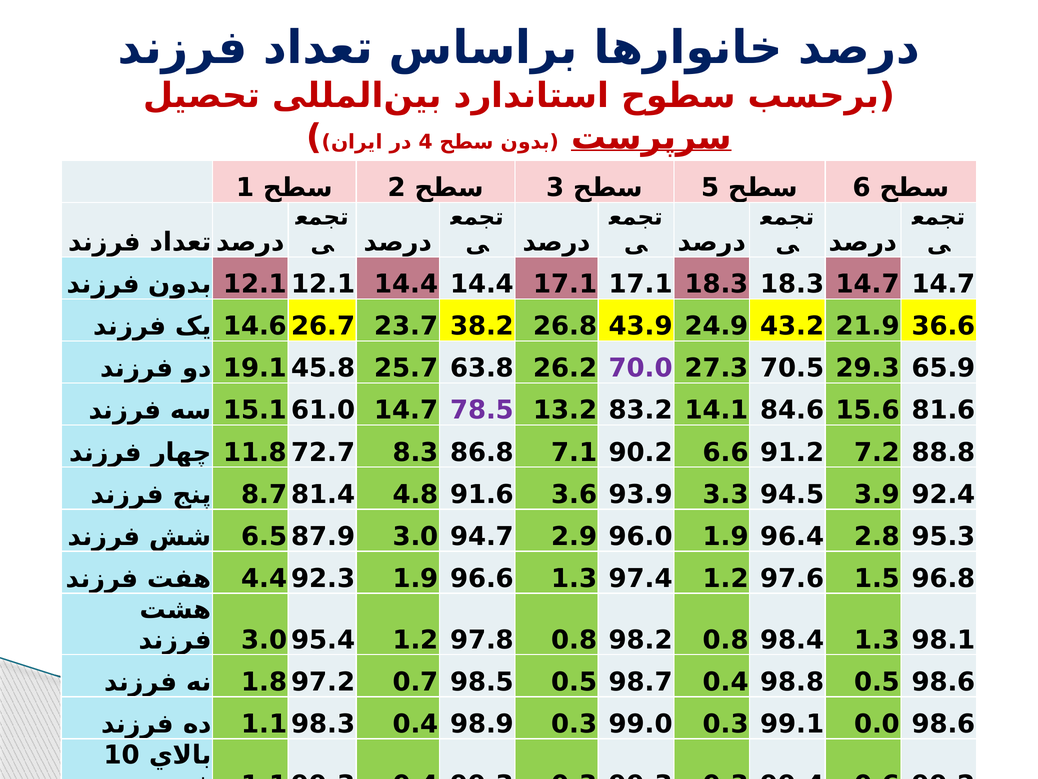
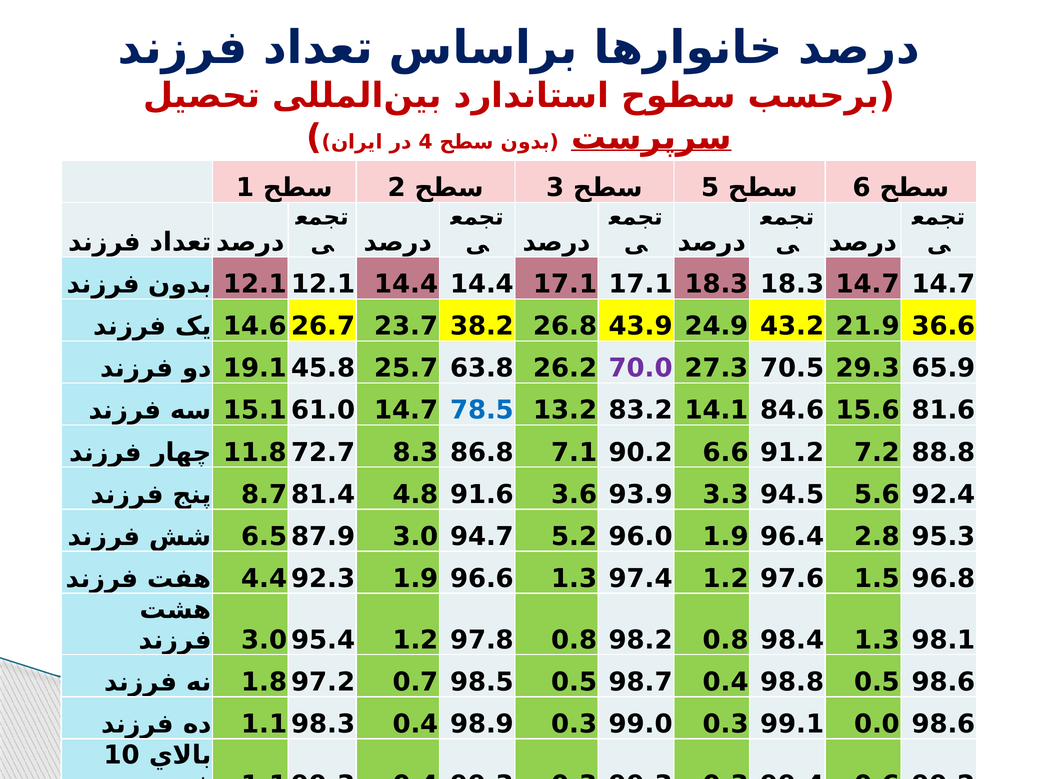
78.5 colour: purple -> blue
3.9: 3.9 -> 5.6
2.9: 2.9 -> 5.2
